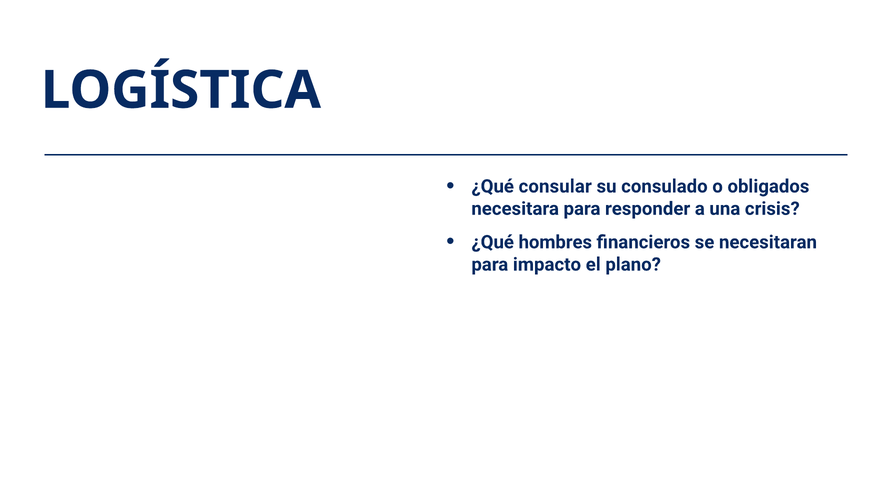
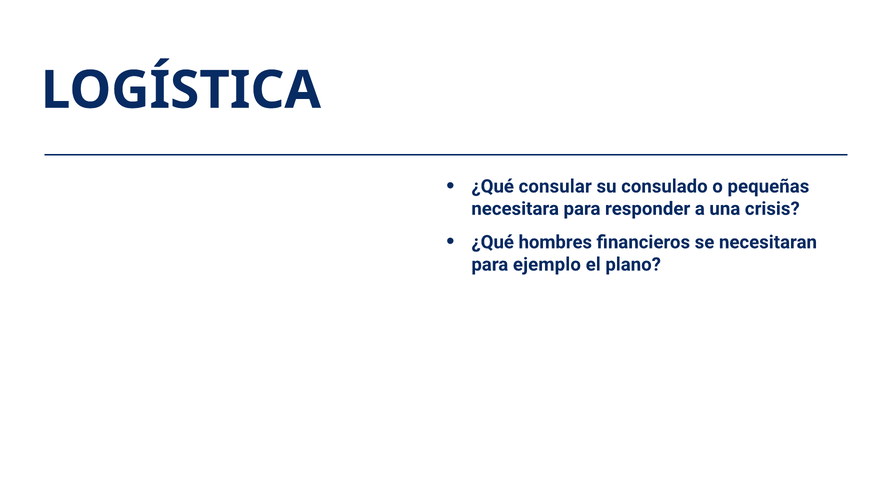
obligados: obligados -> pequeñas
impacto: impacto -> ejemplo
